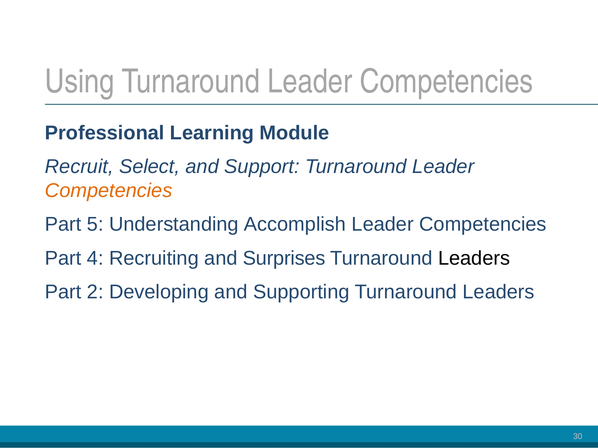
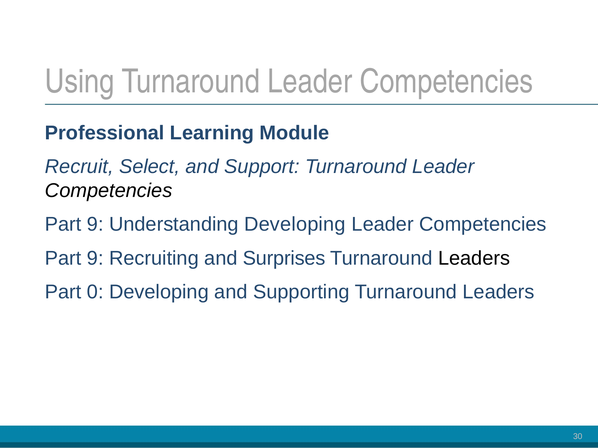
Competencies at (109, 191) colour: orange -> black
5 at (95, 225): 5 -> 9
Understanding Accomplish: Accomplish -> Developing
4 at (95, 259): 4 -> 9
2: 2 -> 0
